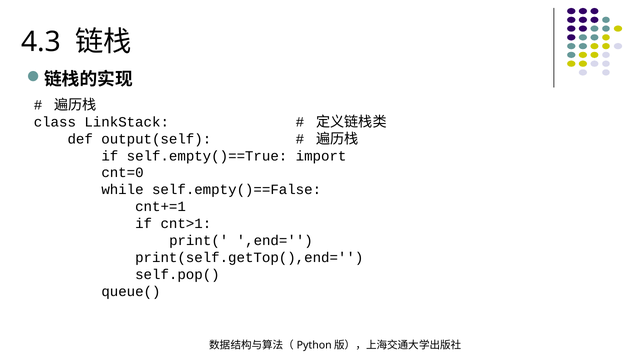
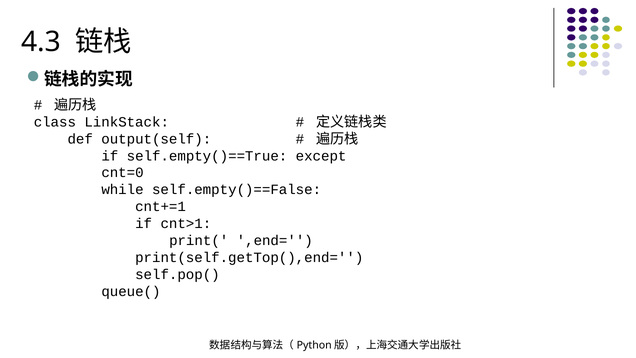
import: import -> except
